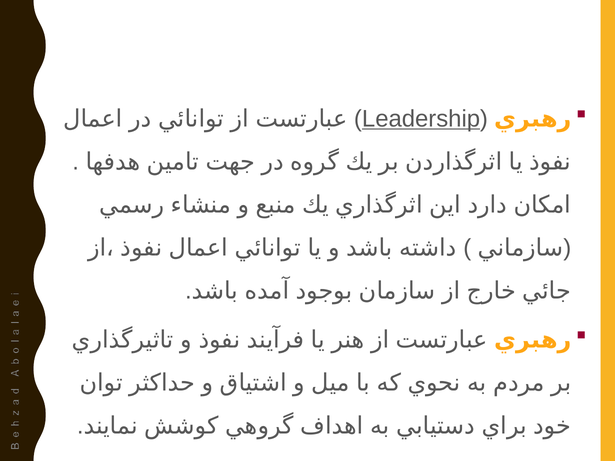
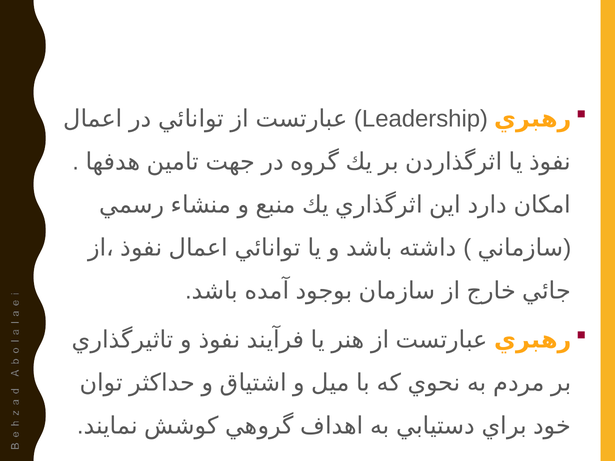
Leadership underline: present -> none
